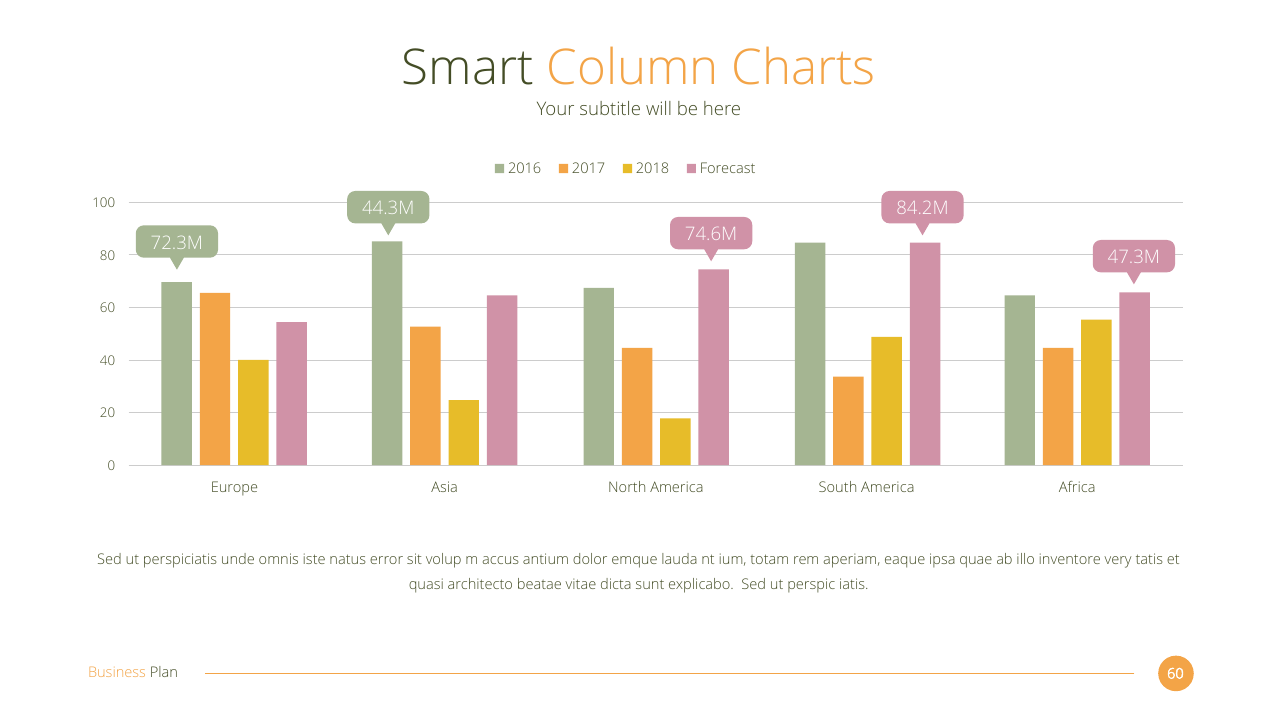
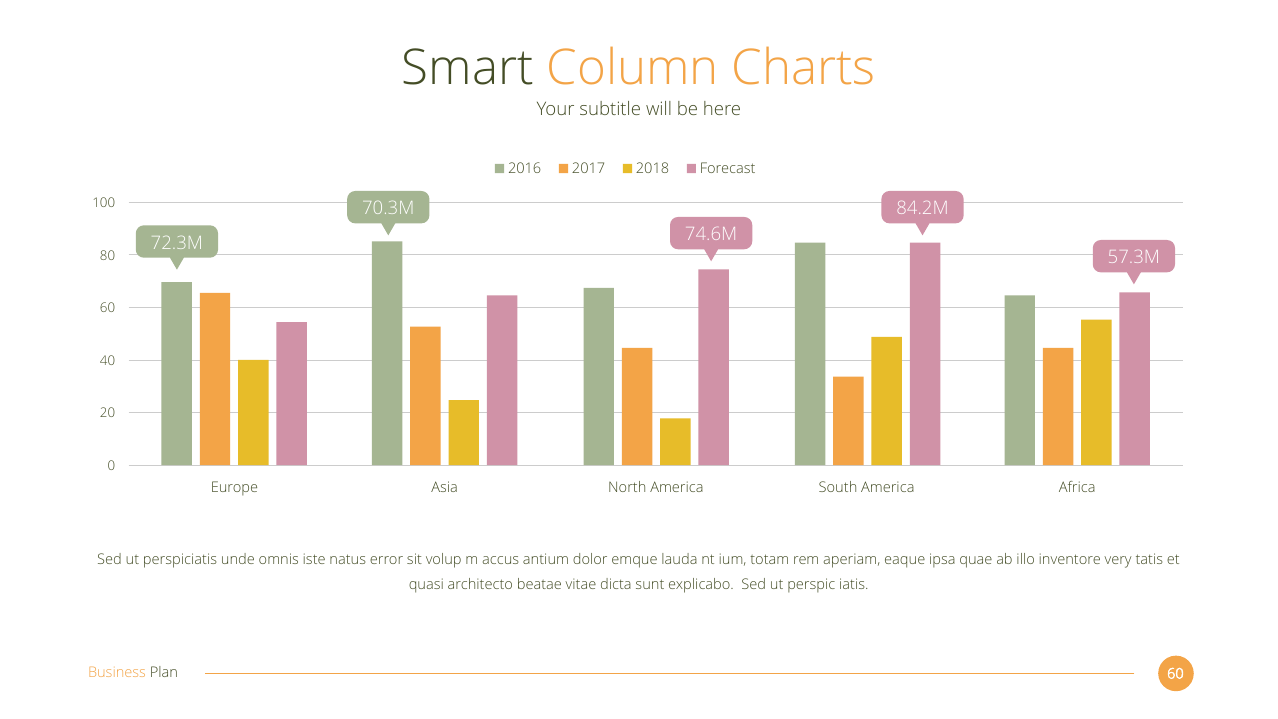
44.3M: 44.3M -> 70.3M
47.3M: 47.3M -> 57.3M
